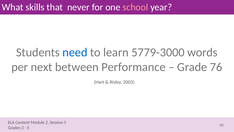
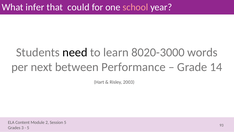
skills: skills -> infer
never: never -> could
need colour: blue -> black
5779-3000: 5779-3000 -> 8020-3000
76: 76 -> 14
